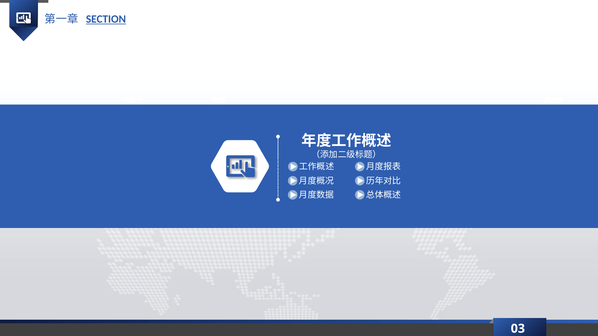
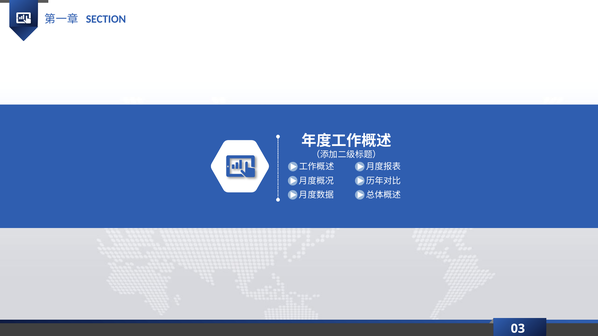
SECTION underline: present -> none
